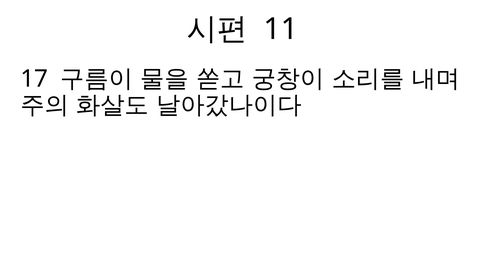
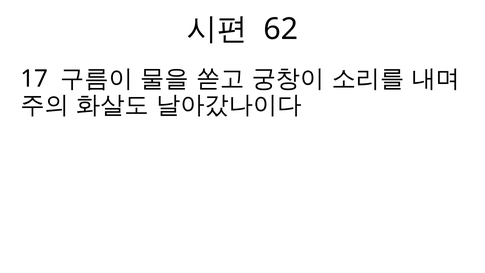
11: 11 -> 62
